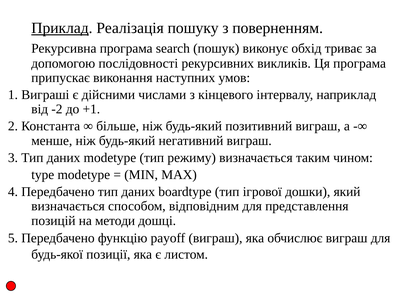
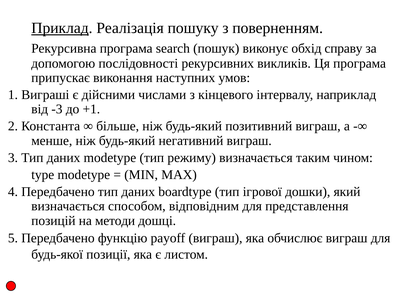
триває: триває -> справу
-2: -2 -> -3
